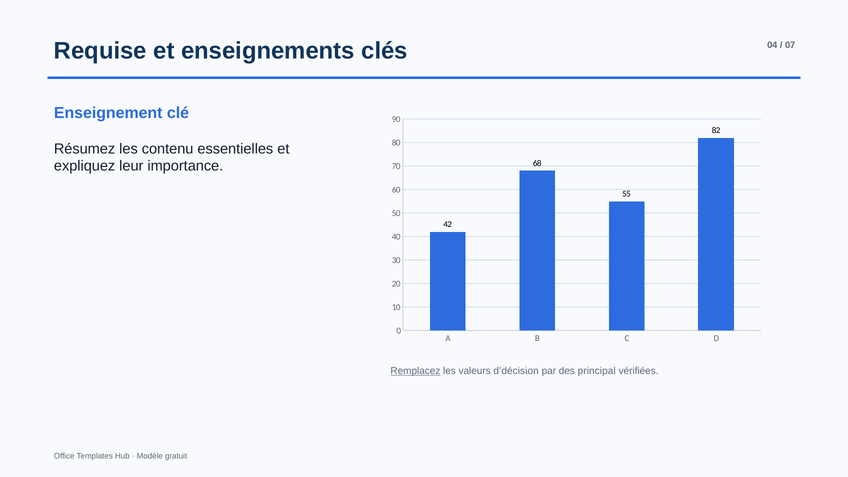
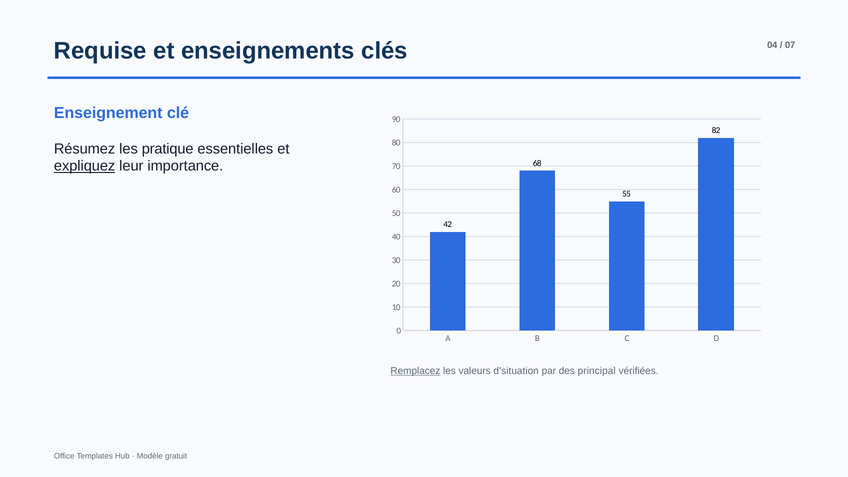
contenu: contenu -> pratique
expliquez underline: none -> present
d’décision: d’décision -> d’situation
